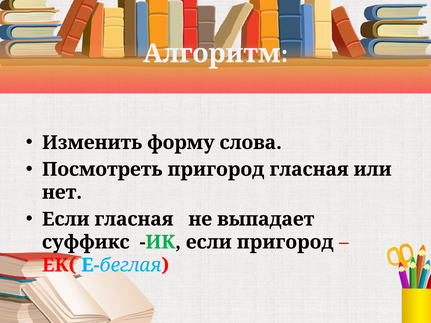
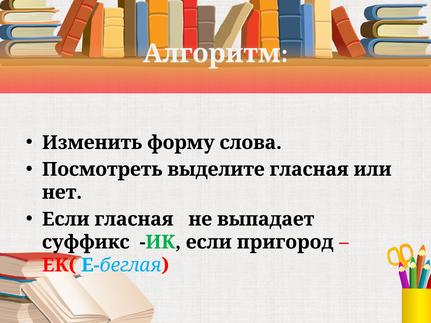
Посмотреть пригород: пригород -> выделите
